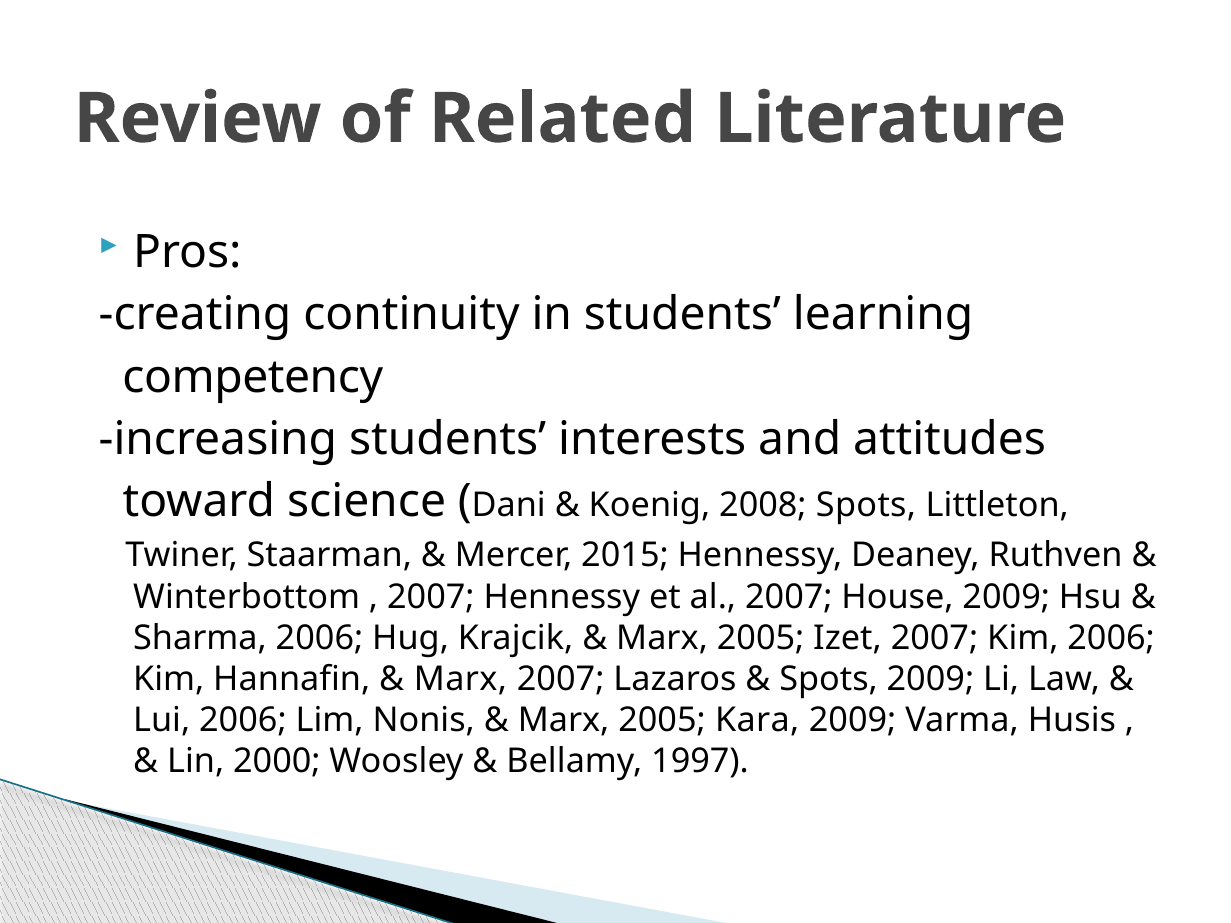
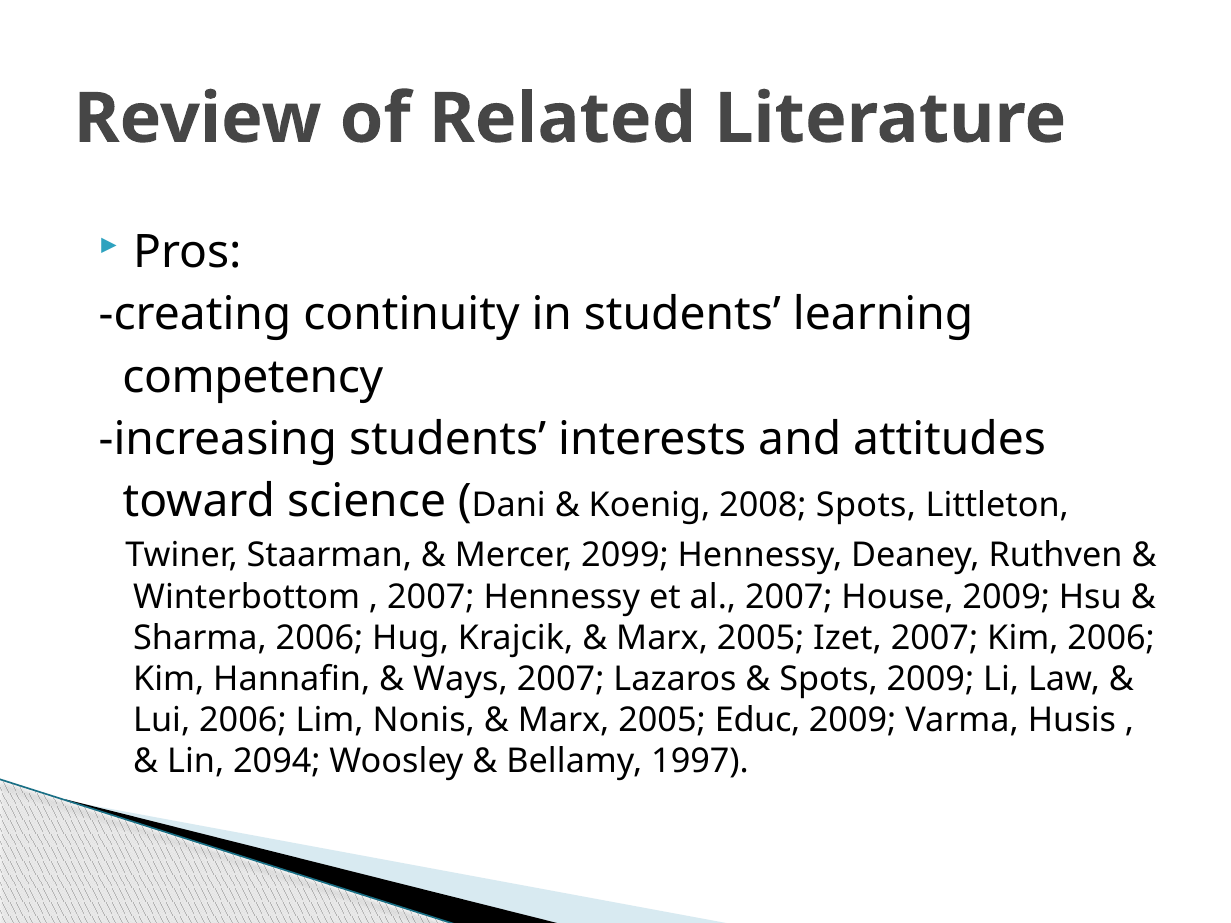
2015: 2015 -> 2099
Marx at (460, 679): Marx -> Ways
Kara: Kara -> Educ
2000: 2000 -> 2094
